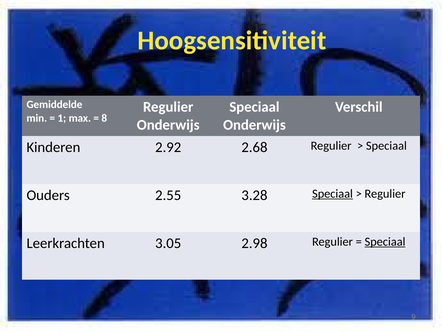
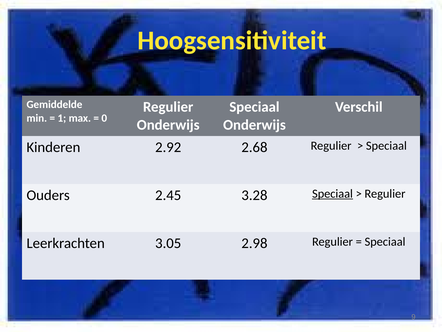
8: 8 -> 0
2.55: 2.55 -> 2.45
Speciaal at (385, 241) underline: present -> none
